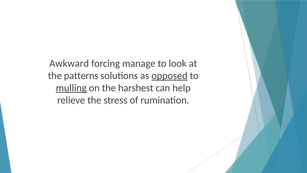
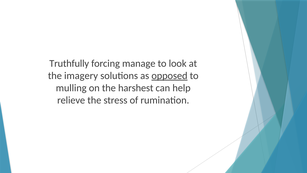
Awkward: Awkward -> Truthfully
patterns: patterns -> imagery
mulling underline: present -> none
